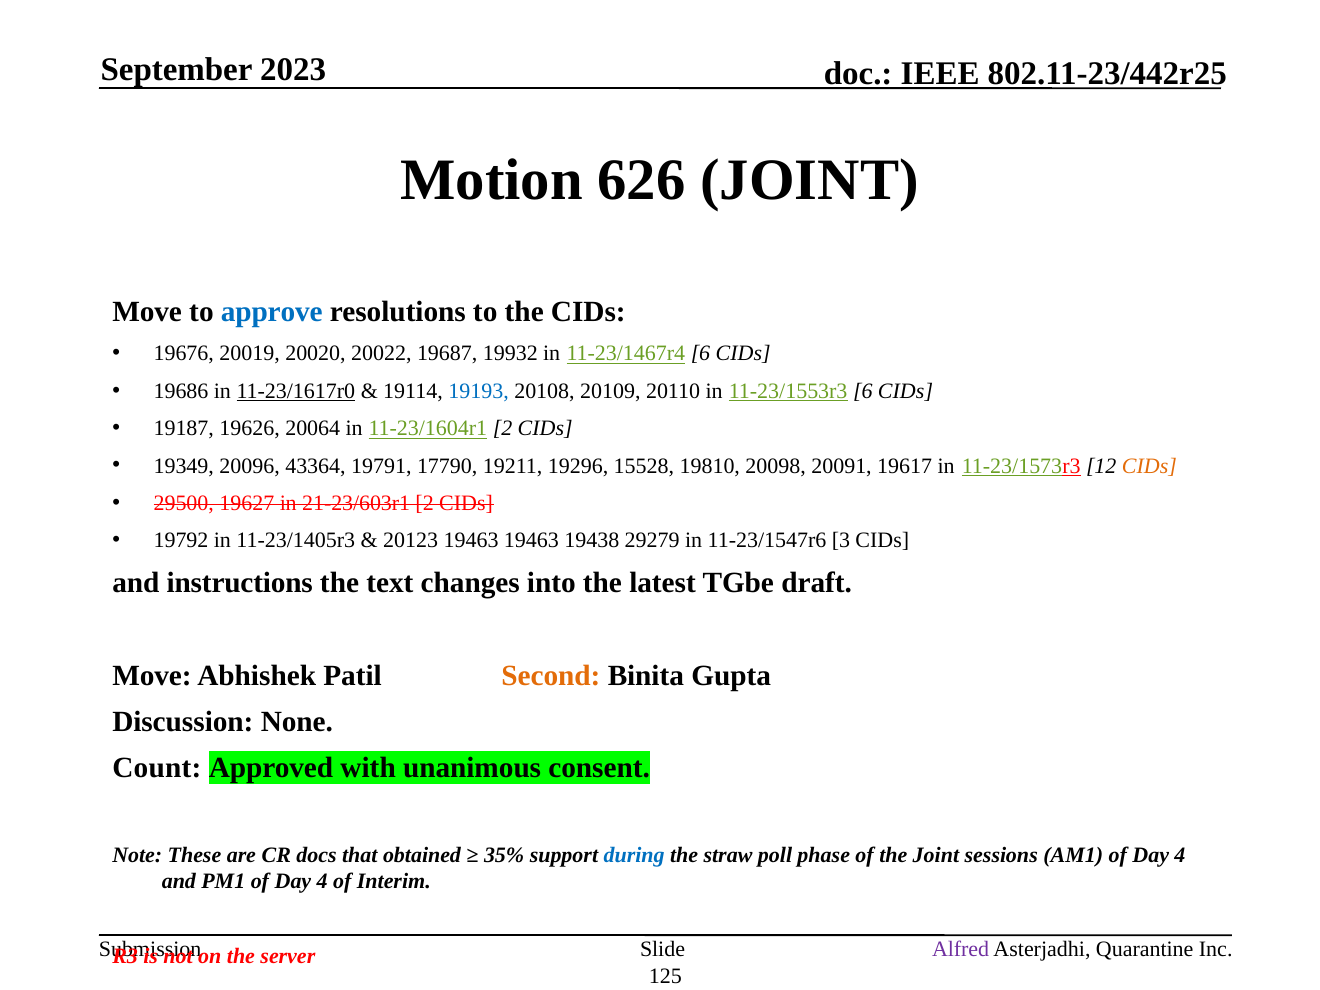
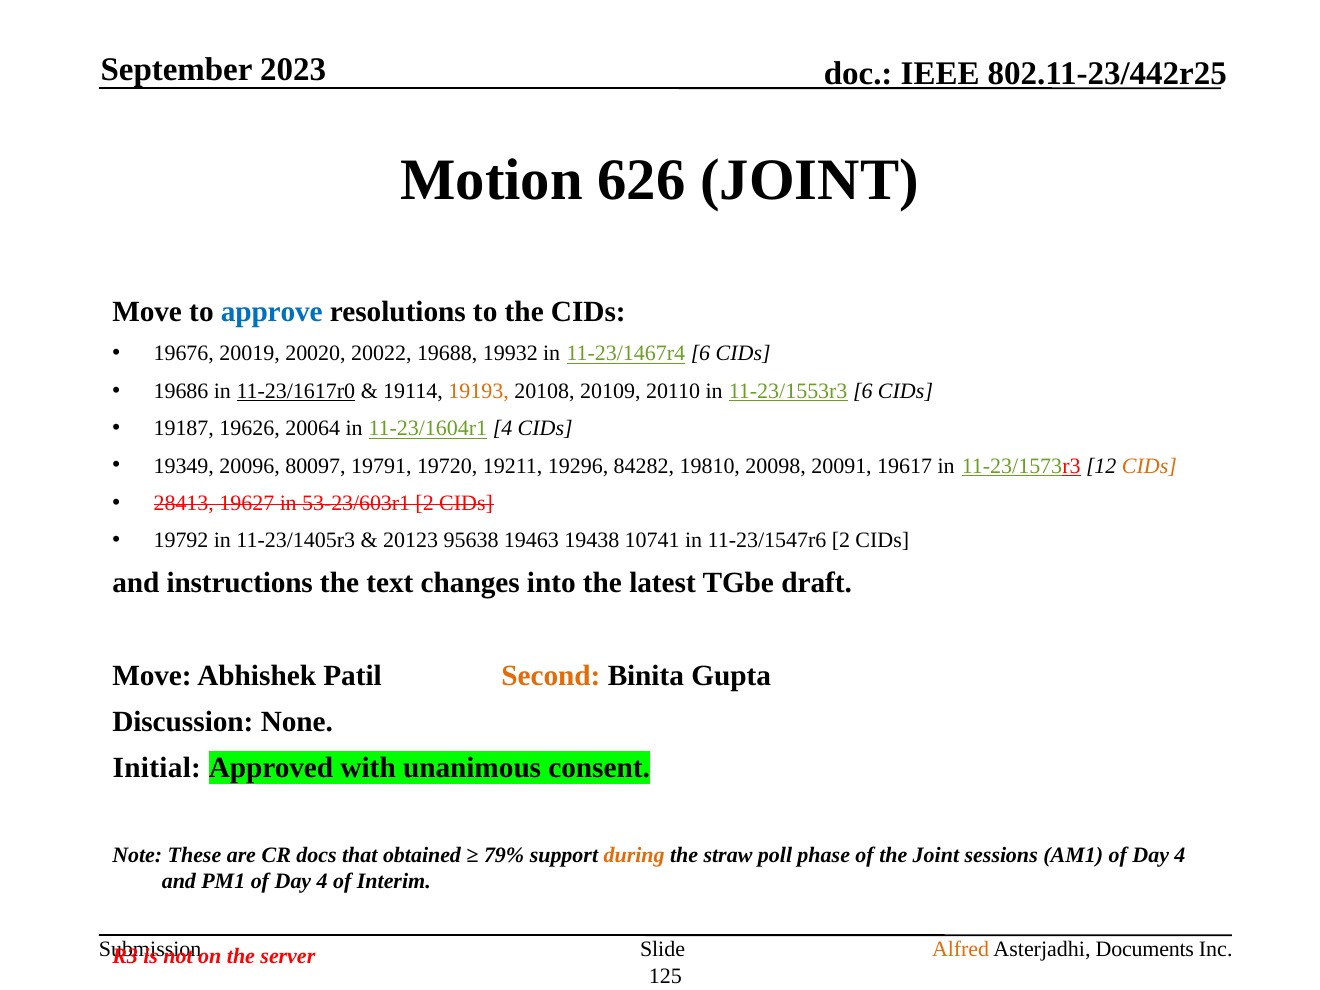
19687: 19687 -> 19688
19193 colour: blue -> orange
11-23/1604r1 2: 2 -> 4
43364: 43364 -> 80097
17790: 17790 -> 19720
15528: 15528 -> 84282
29500: 29500 -> 28413
21-23/603r1: 21-23/603r1 -> 53-23/603r1
20123 19463: 19463 -> 95638
29279: 29279 -> 10741
11-23/1547r6 3: 3 -> 2
Count: Count -> Initial
35%: 35% -> 79%
during colour: blue -> orange
Alfred colour: purple -> orange
Quarantine: Quarantine -> Documents
